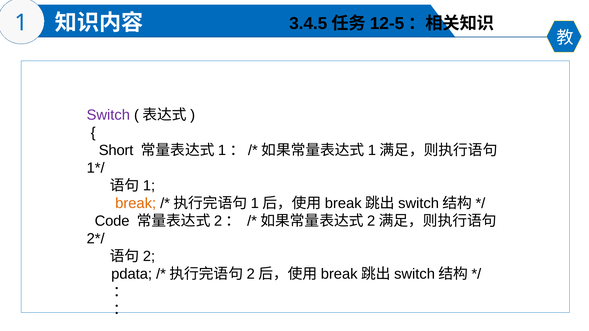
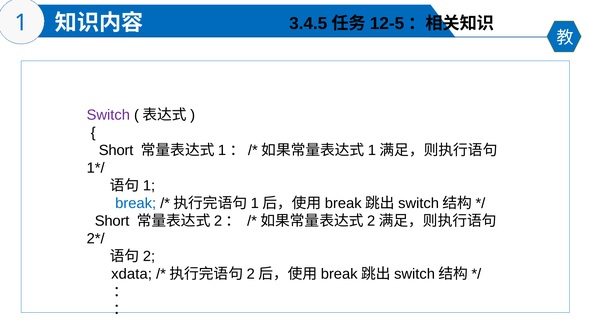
break colour: orange -> blue
Code at (112, 221): Code -> Short
pdata: pdata -> xdata
